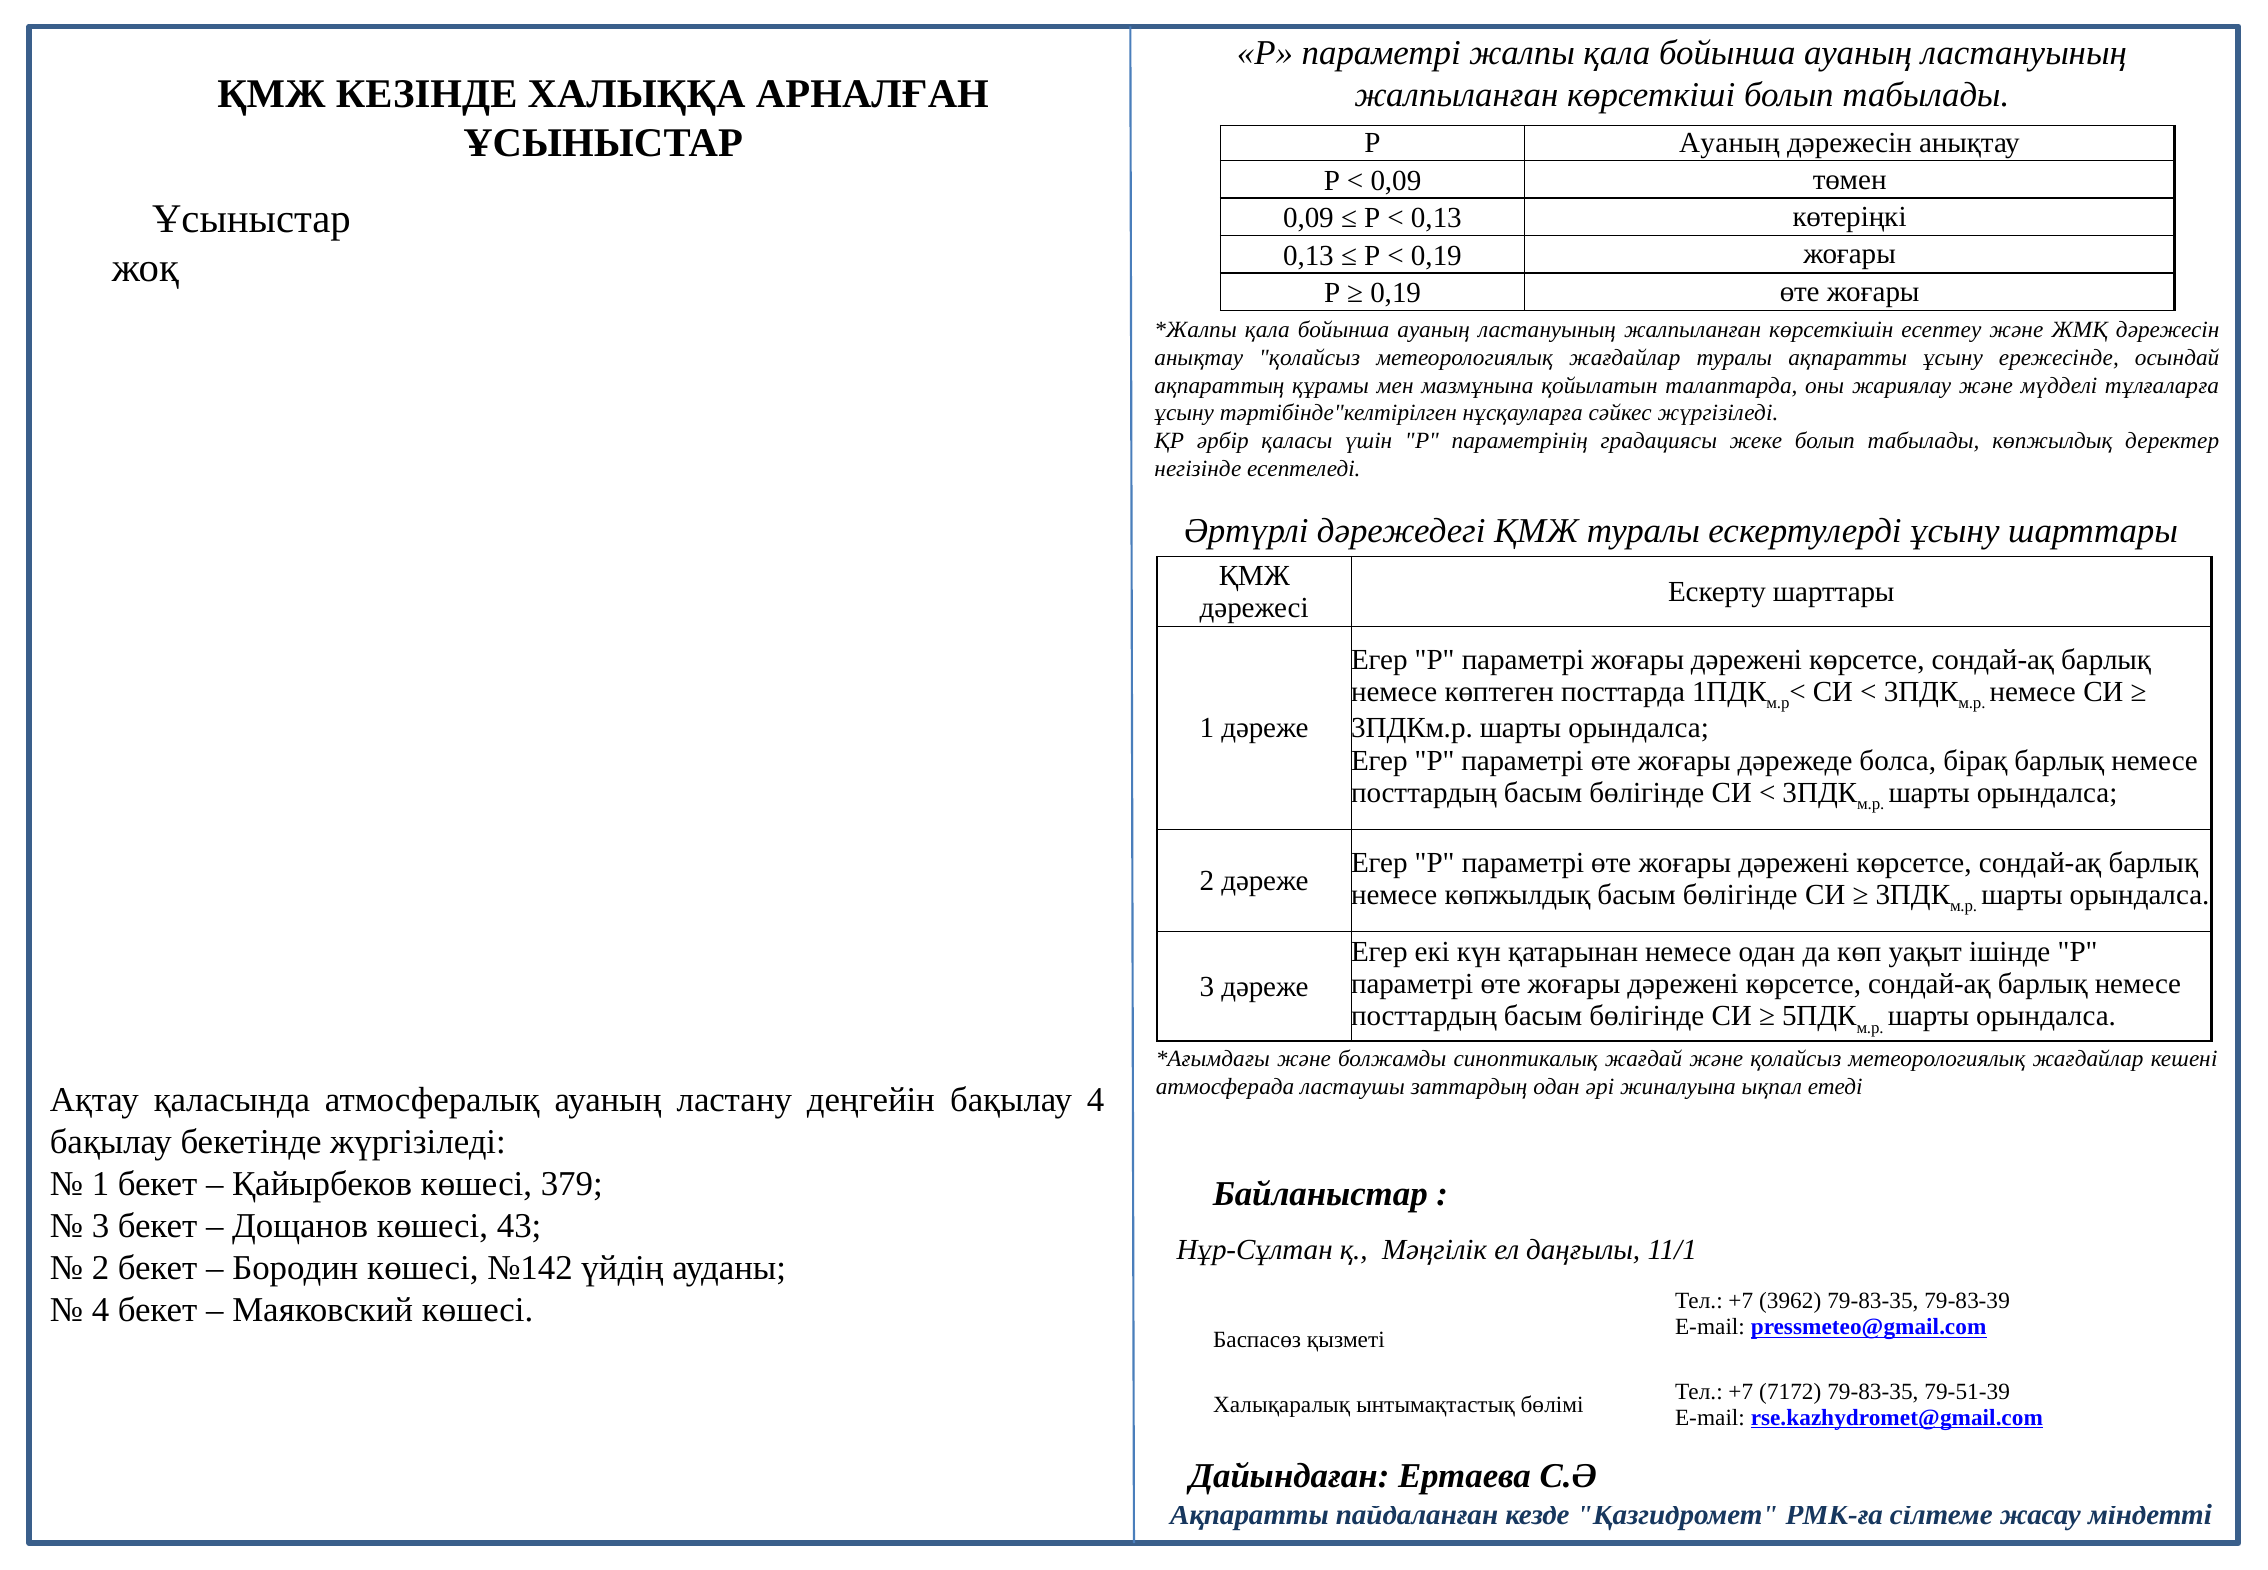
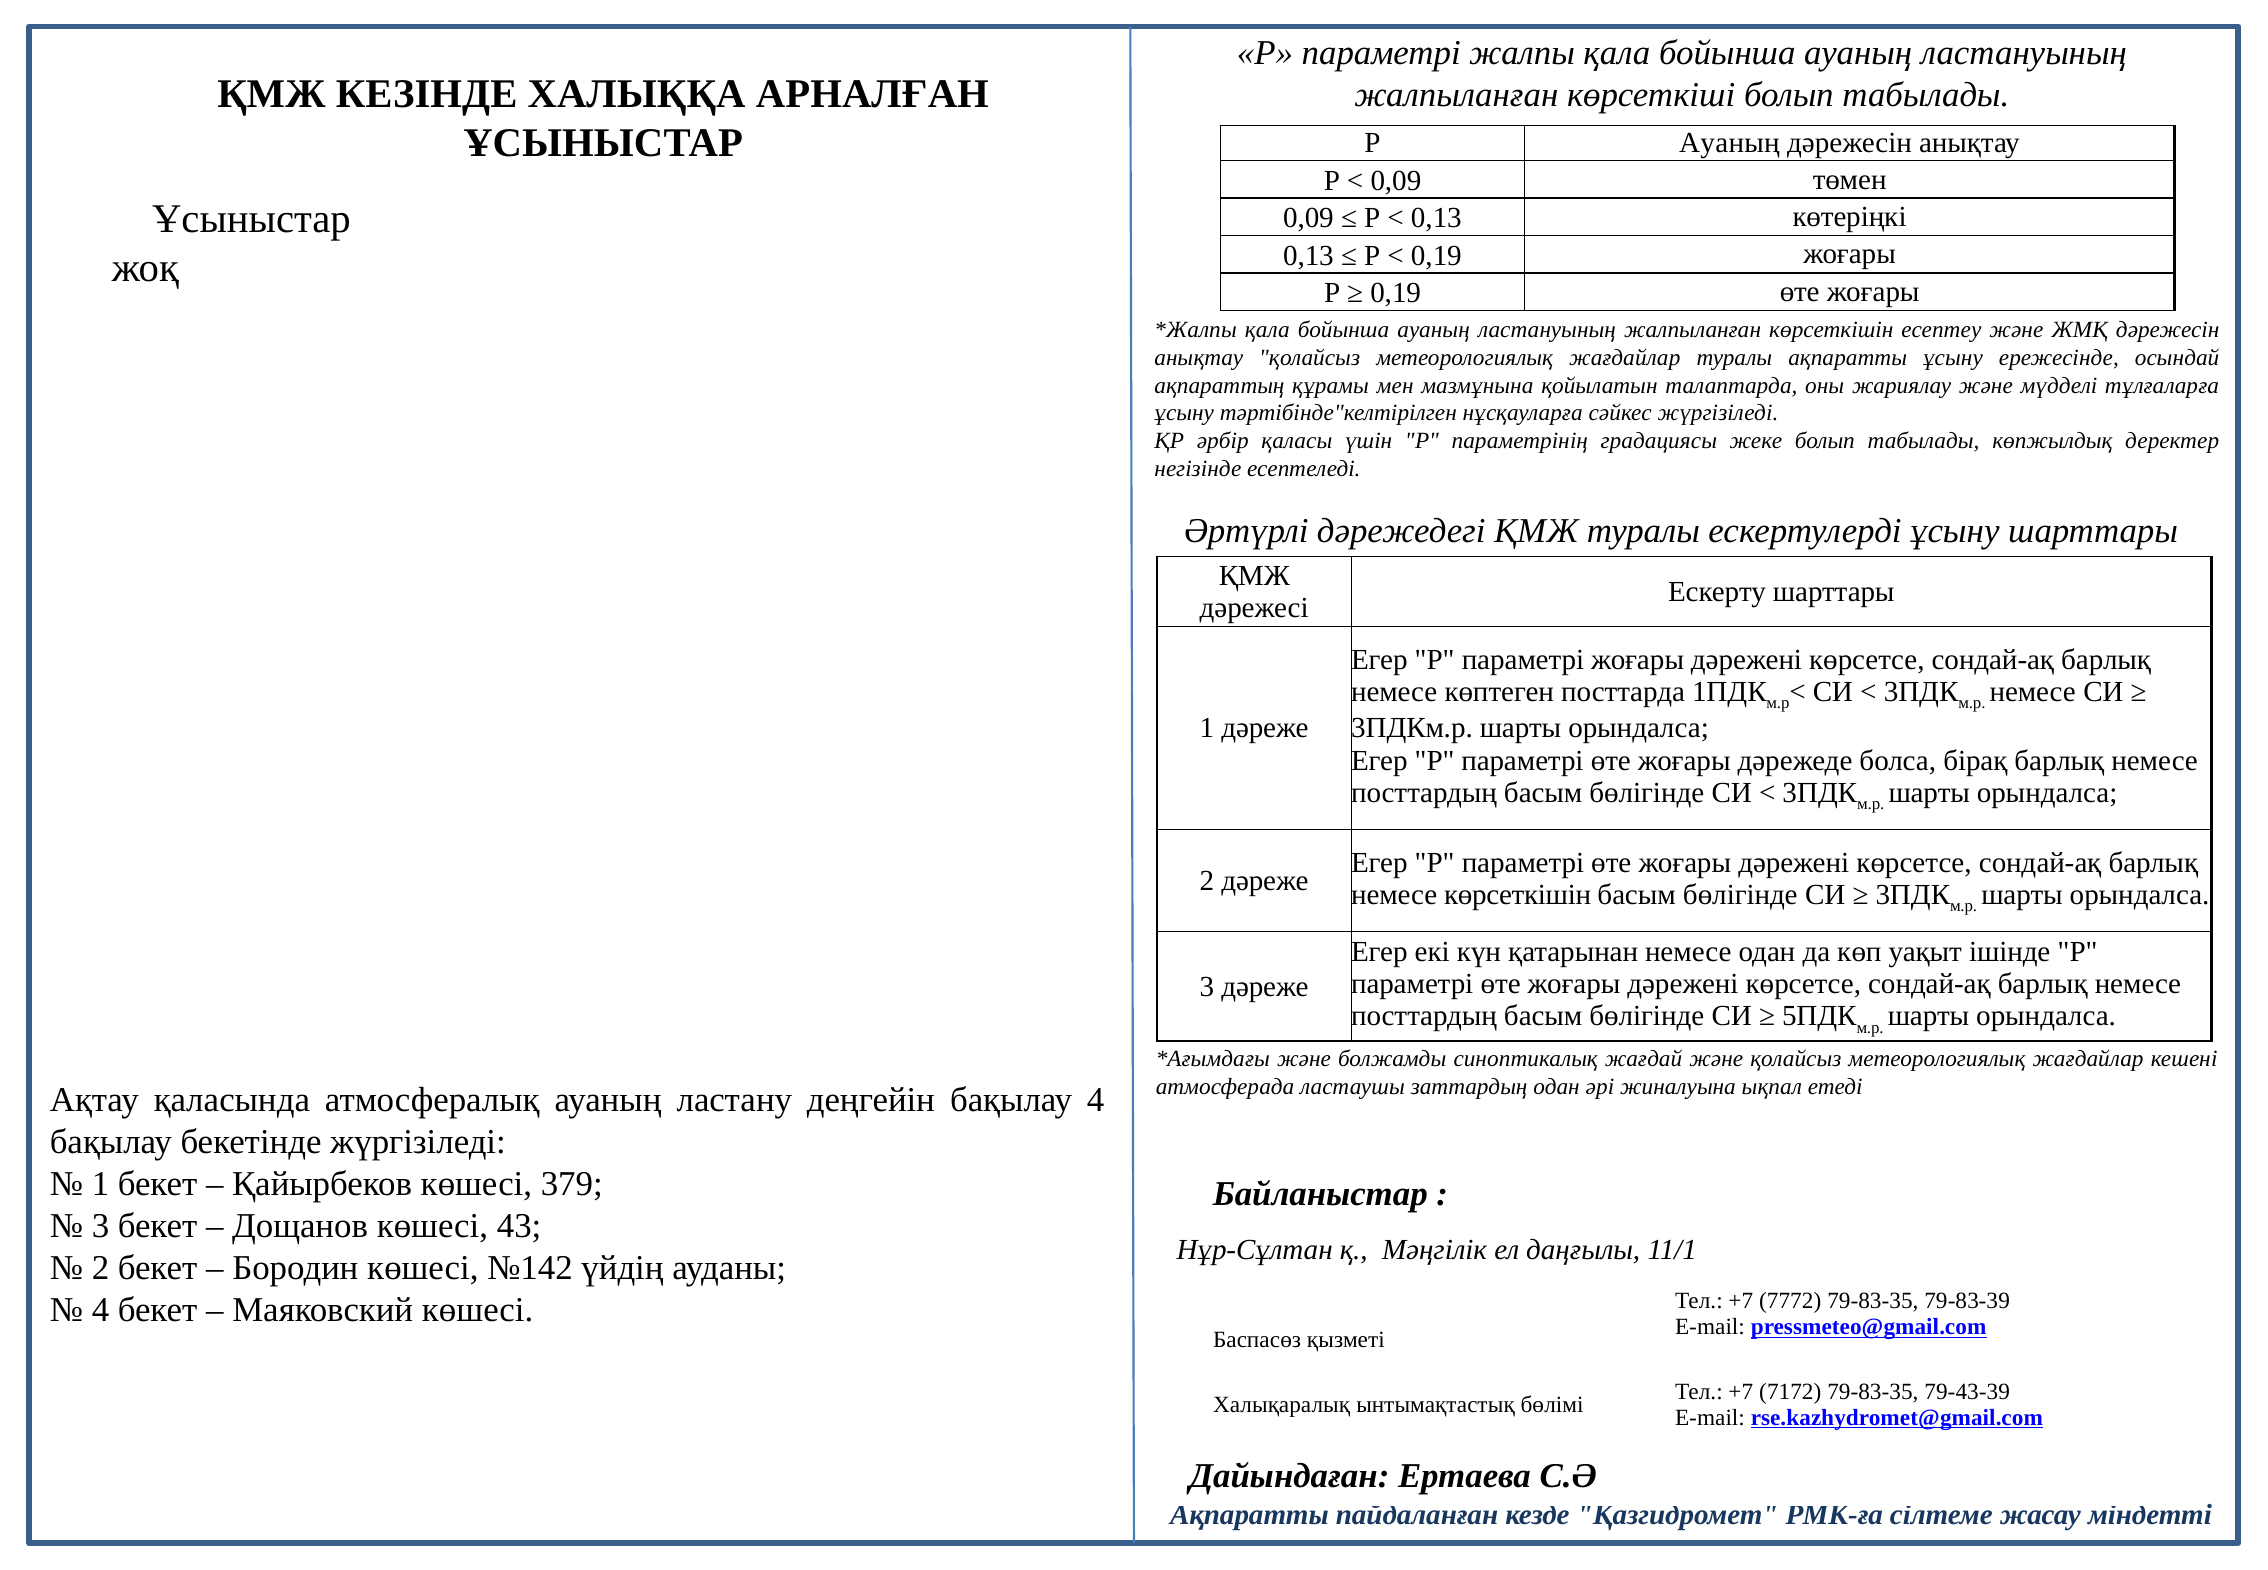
немесе көпжылдық: көпжылдық -> көрсеткішін
3962: 3962 -> 7772
79-51-39: 79-51-39 -> 79-43-39
